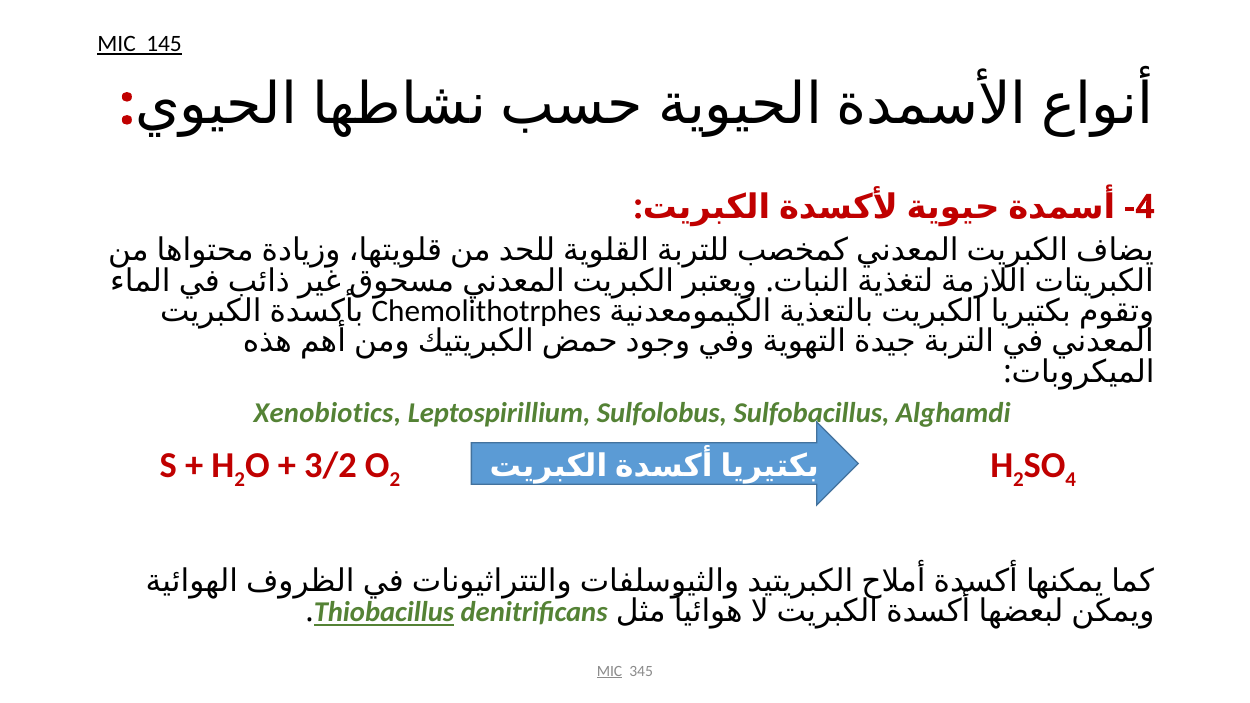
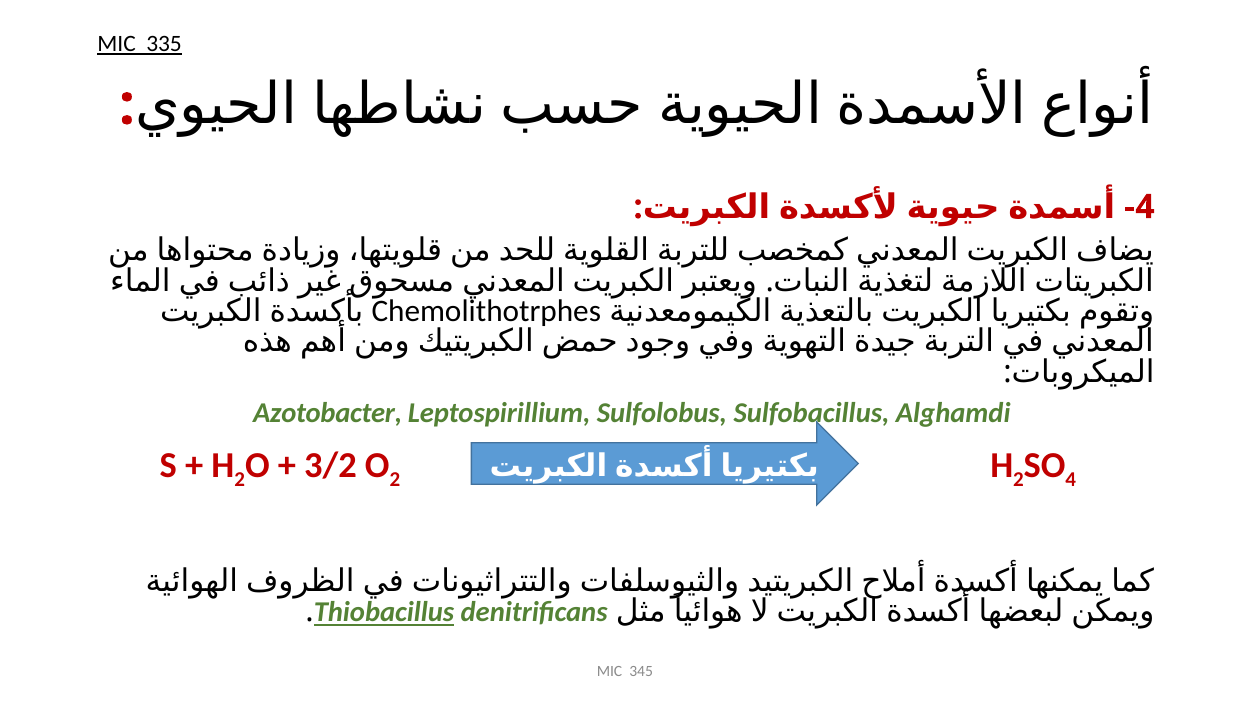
145: 145 -> 335
Xenobiotics: Xenobiotics -> Azotobacter
MIC at (610, 671) underline: present -> none
